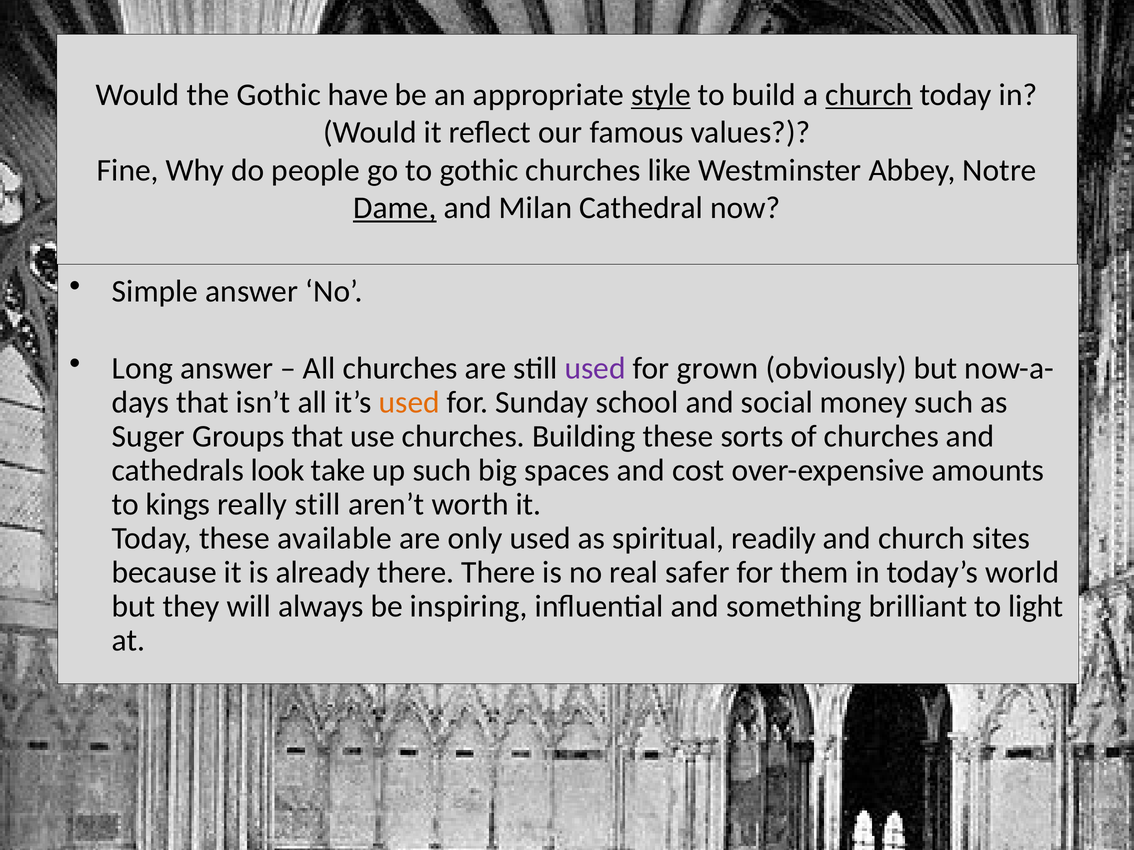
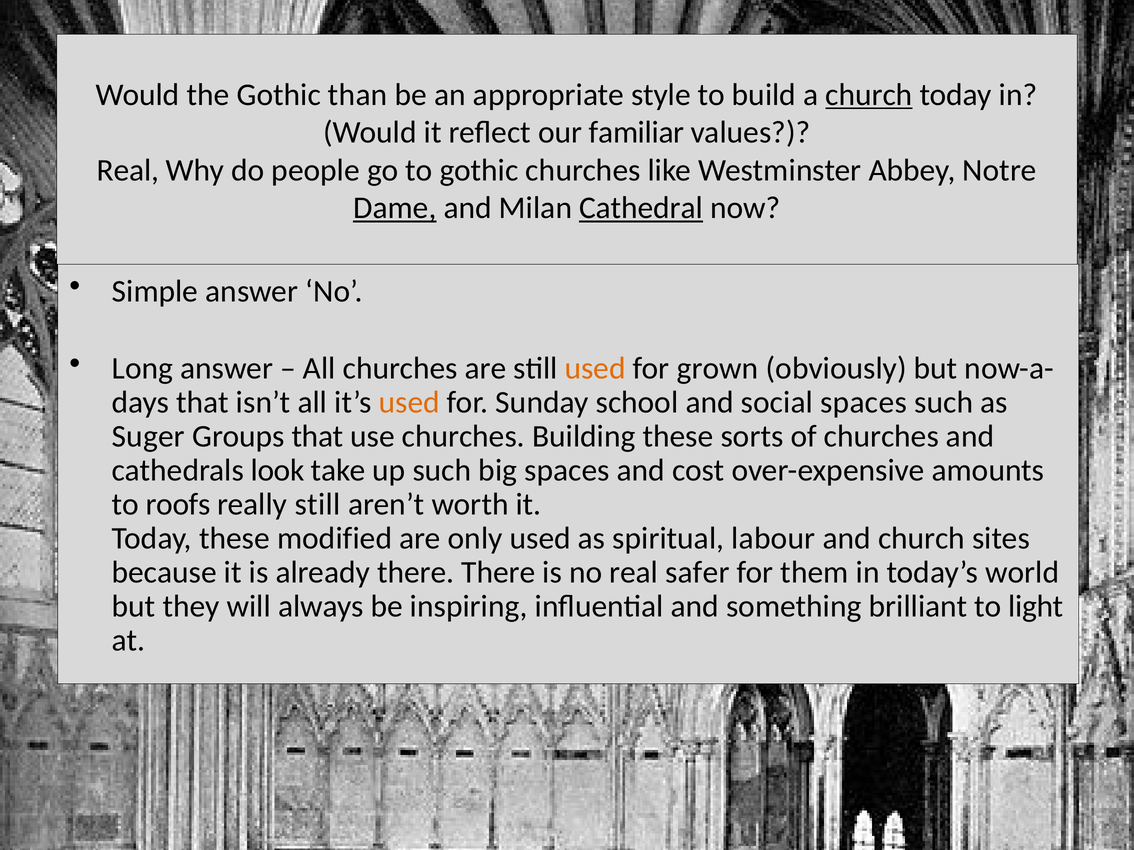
have: have -> than
style underline: present -> none
famous: famous -> familiar
Fine at (128, 170): Fine -> Real
Cathedral underline: none -> present
used at (595, 369) colour: purple -> orange
social money: money -> spaces
kings: kings -> roofs
available: available -> modified
readily: readily -> labour
